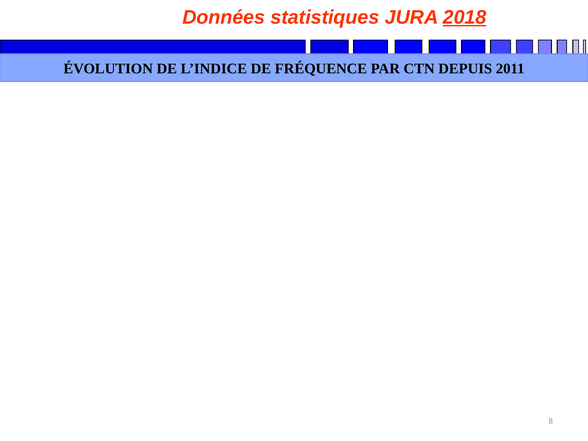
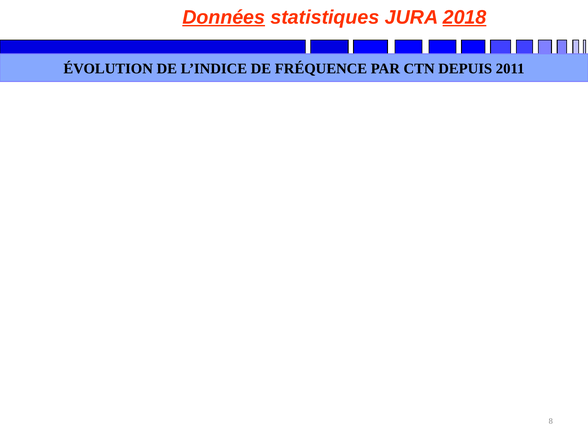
Données underline: none -> present
